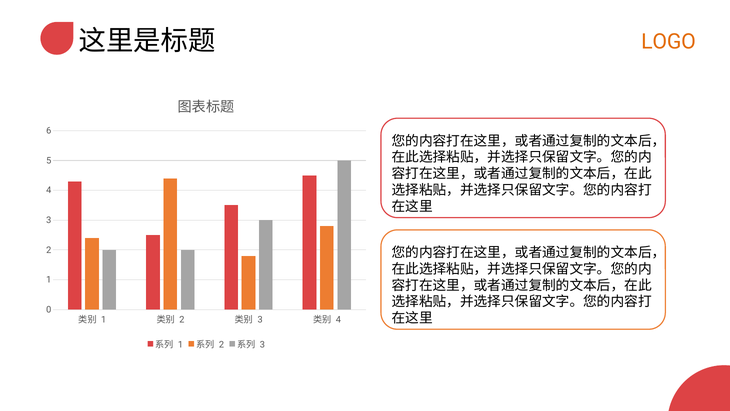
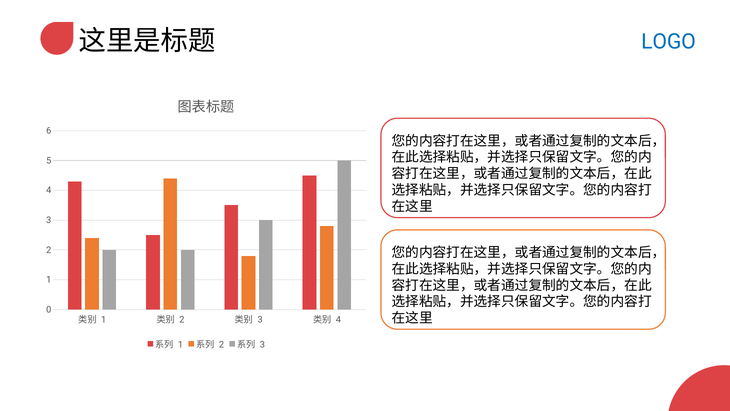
LOGO colour: orange -> blue
